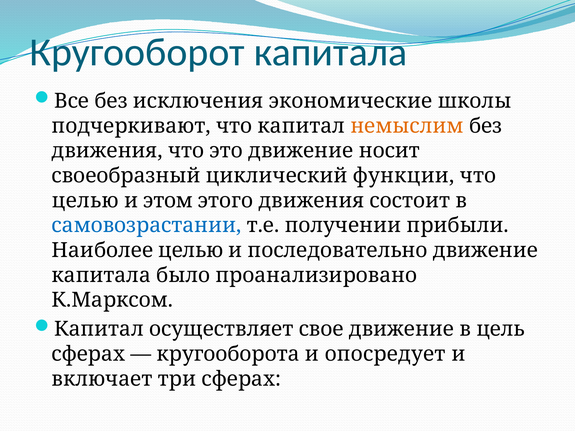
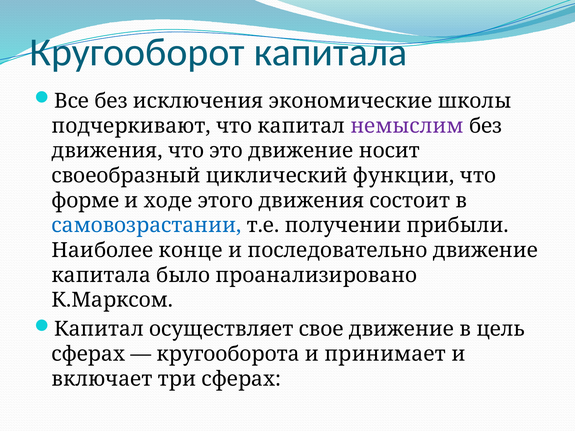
немыслим colour: orange -> purple
целью at (85, 201): целью -> форме
этом: этом -> ходе
Наиболее целью: целью -> конце
опосредует: опосредует -> принимает
